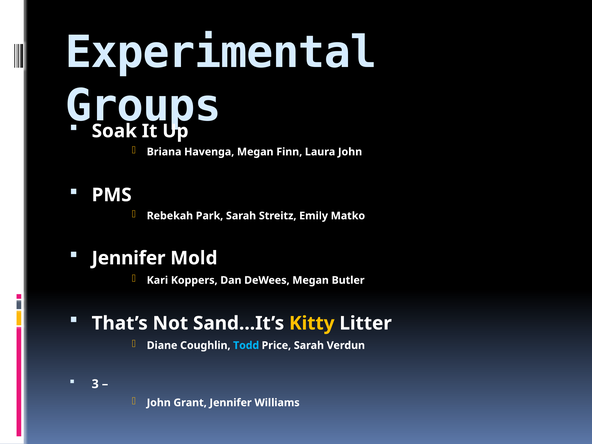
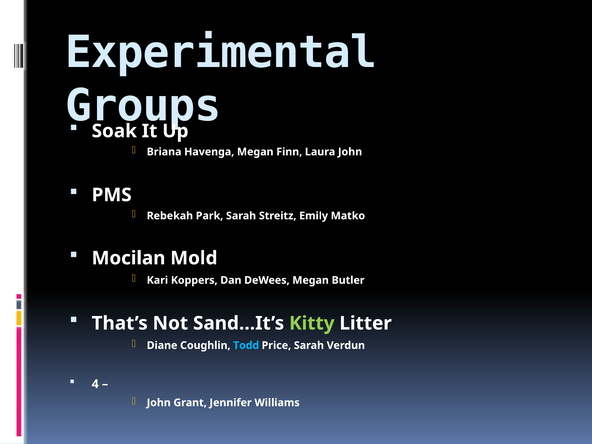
Jennifer at (129, 258): Jennifer -> Mocilan
Kitty colour: yellow -> light green
3: 3 -> 4
